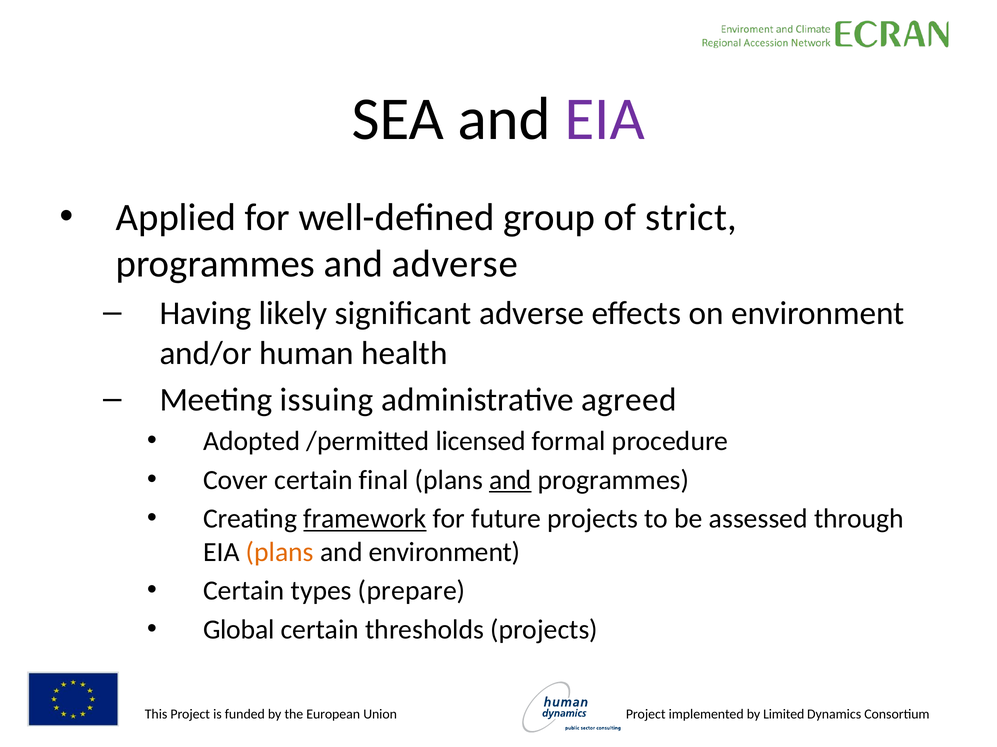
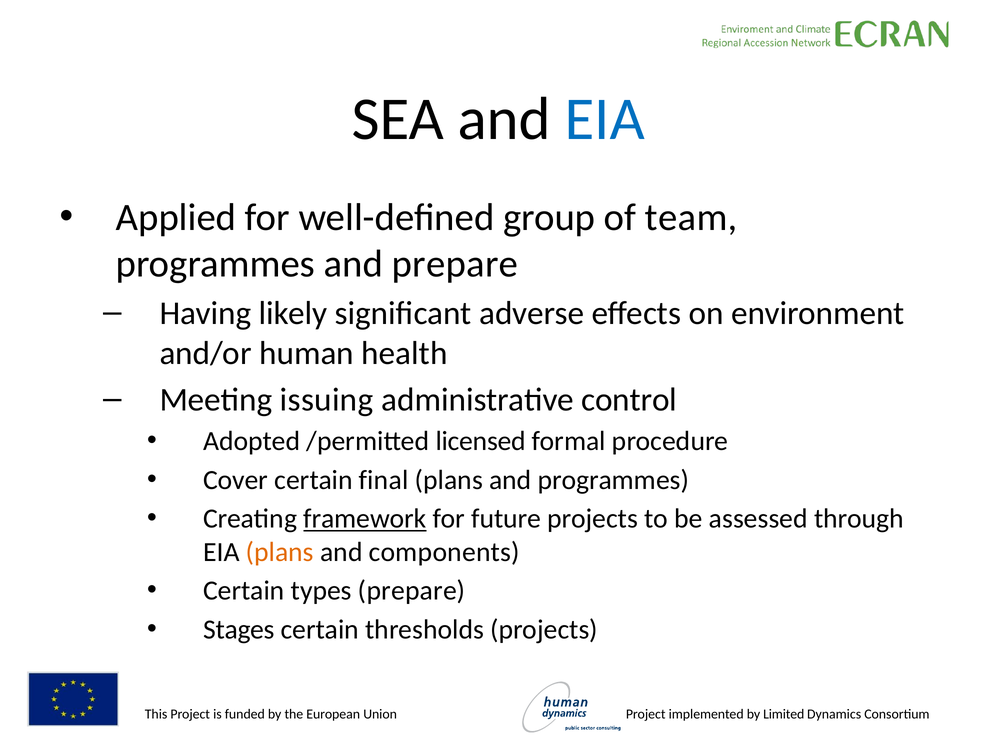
EIA at (605, 120) colour: purple -> blue
strict: strict -> team
and adverse: adverse -> prepare
agreed: agreed -> control
and at (510, 480) underline: present -> none
and environment: environment -> components
Global: Global -> Stages
